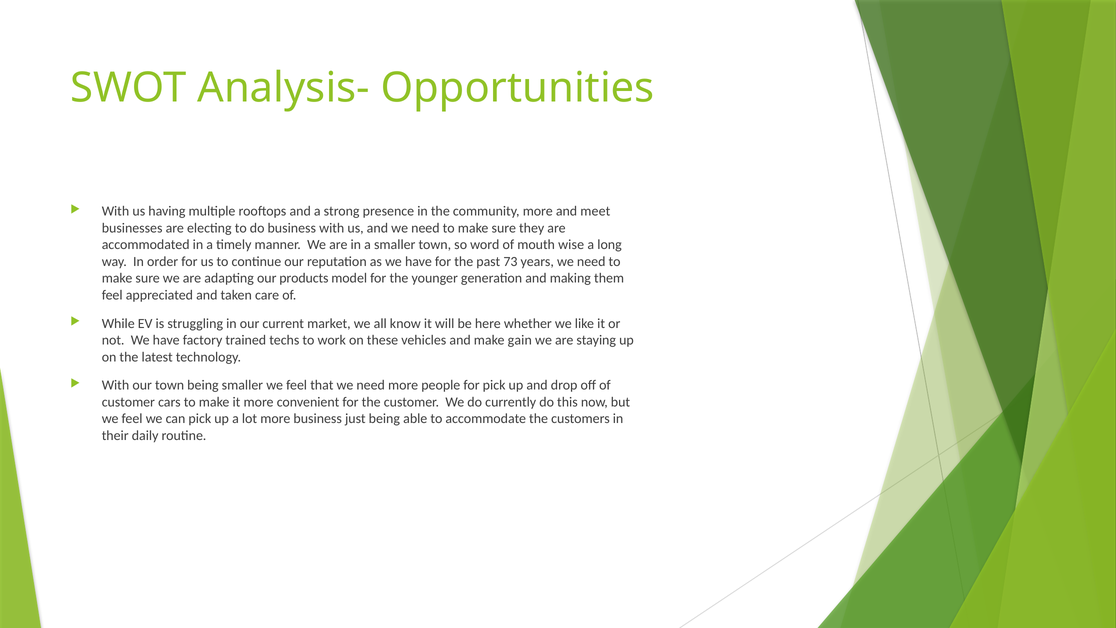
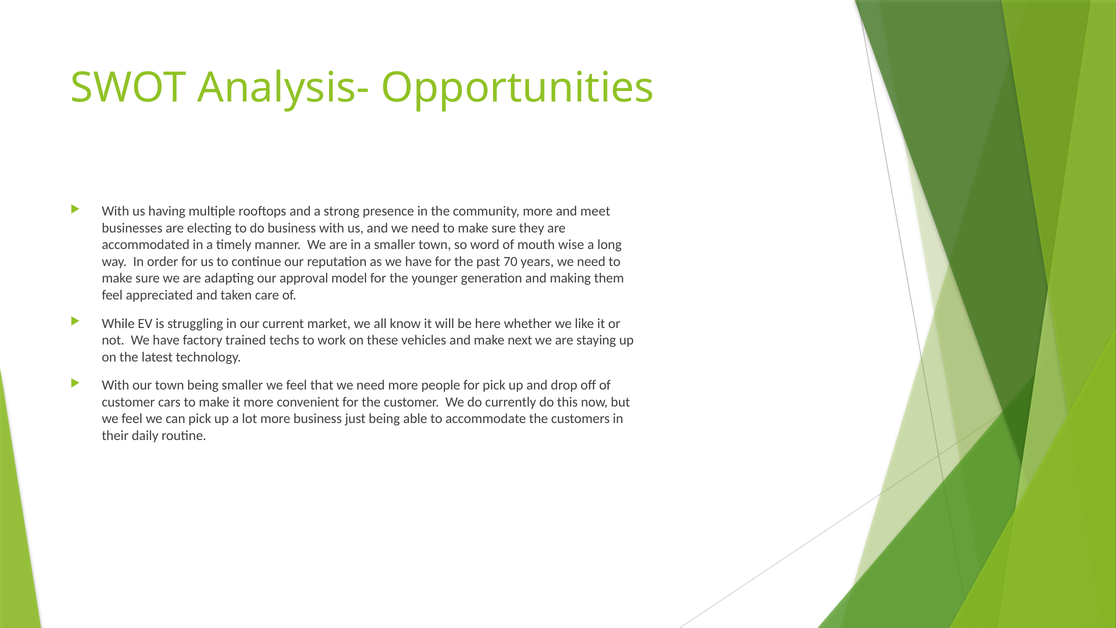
73: 73 -> 70
products: products -> approval
gain: gain -> next
